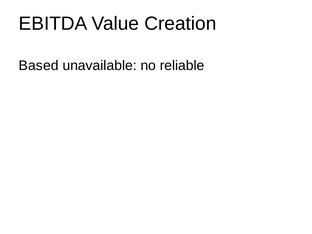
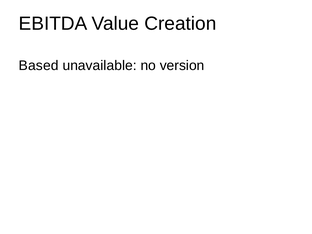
reliable: reliable -> version
